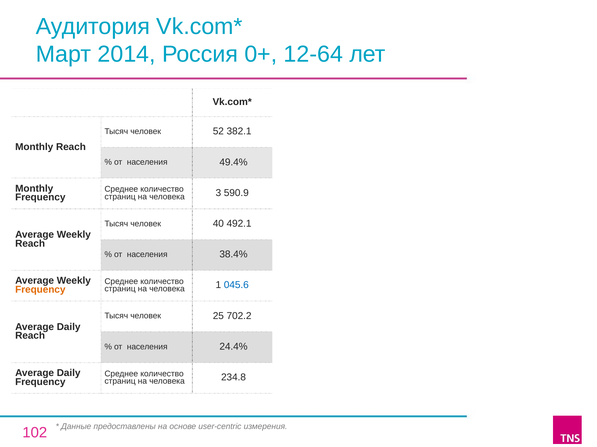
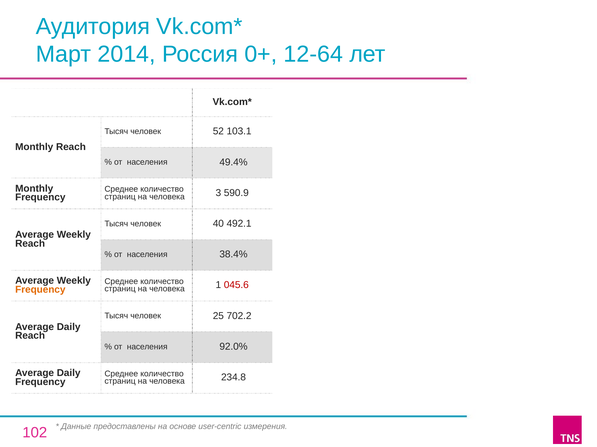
382.1: 382.1 -> 103.1
045.6 colour: blue -> red
24.4%: 24.4% -> 92.0%
